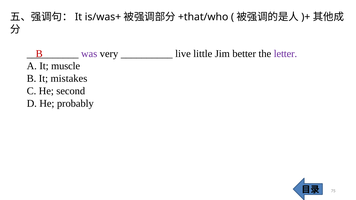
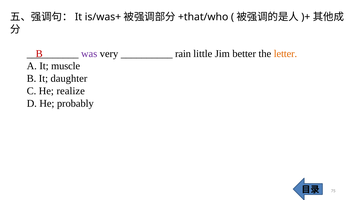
live: live -> rain
letter colour: purple -> orange
mistakes: mistakes -> daughter
second: second -> realize
